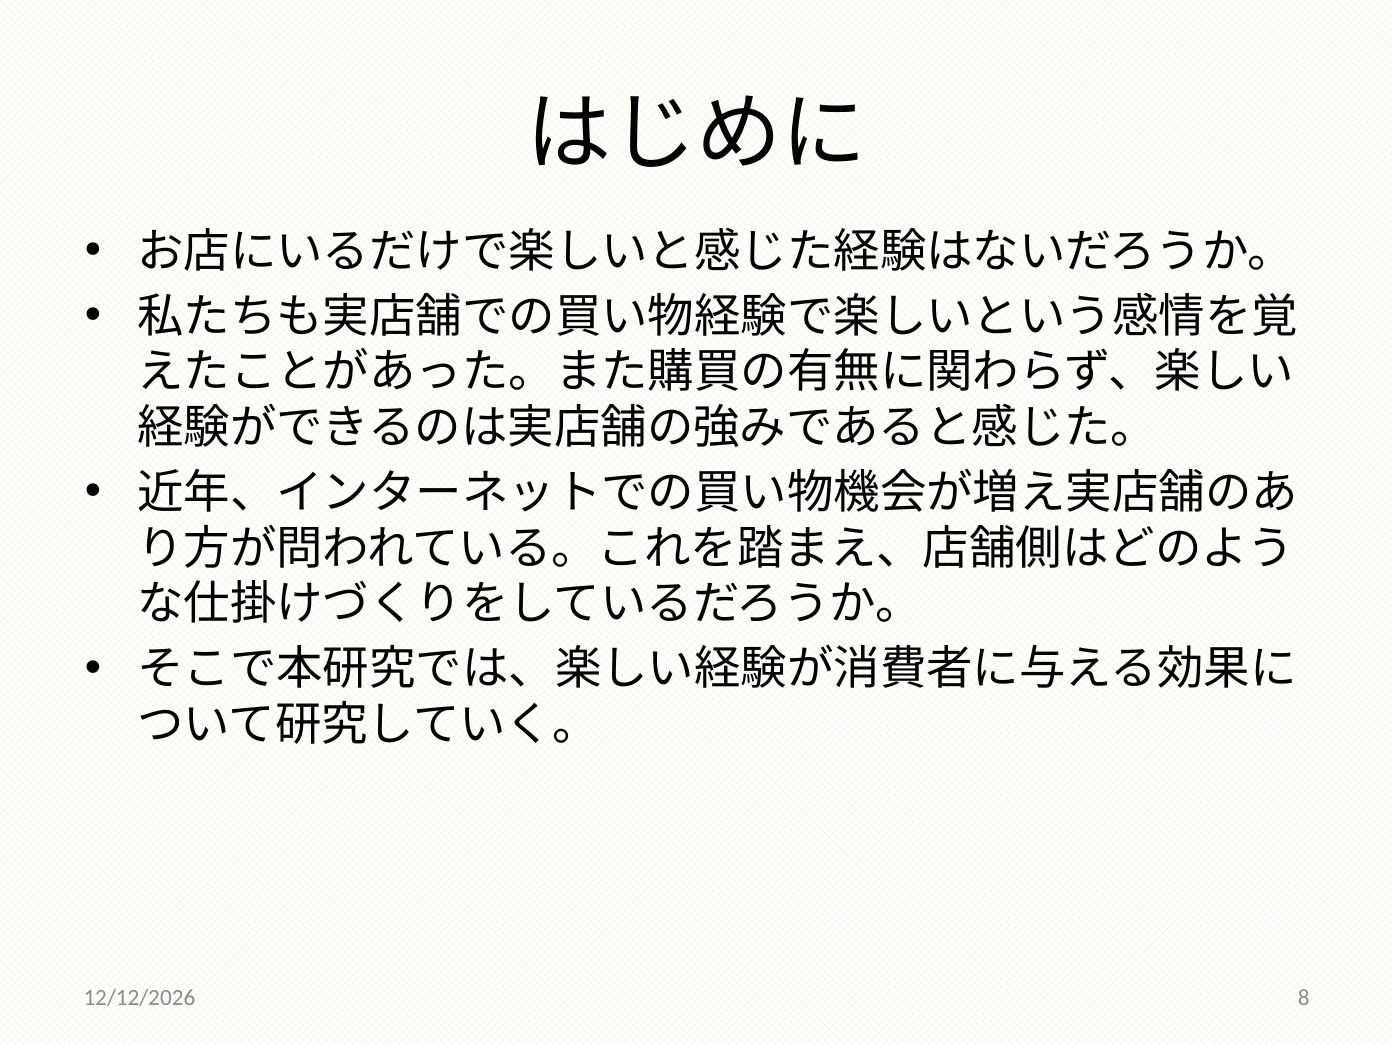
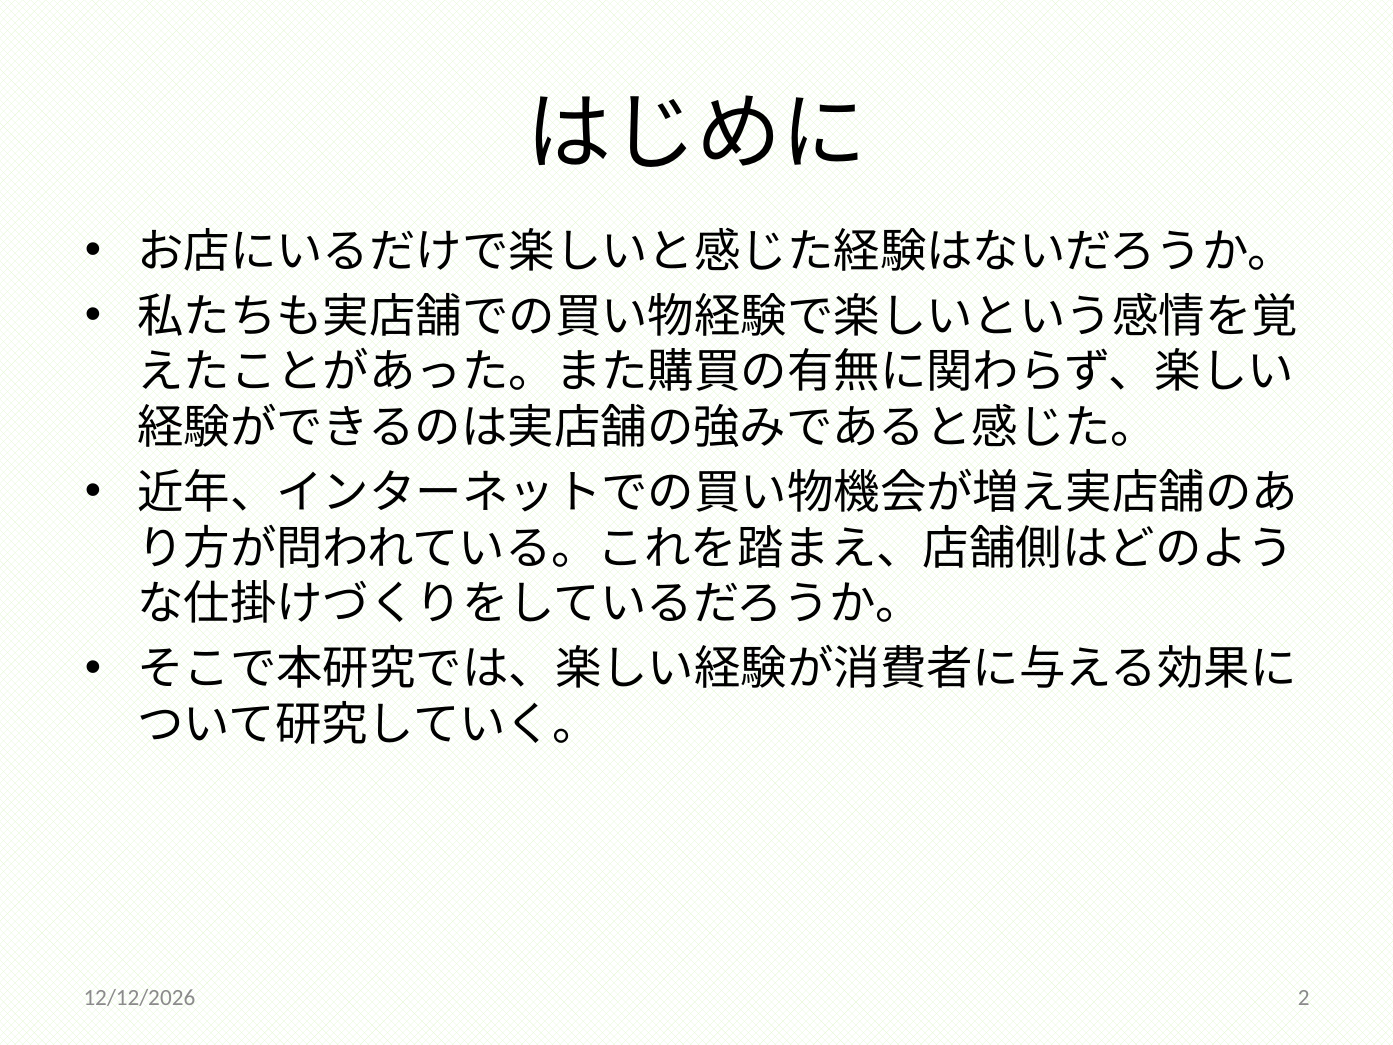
8: 8 -> 2
